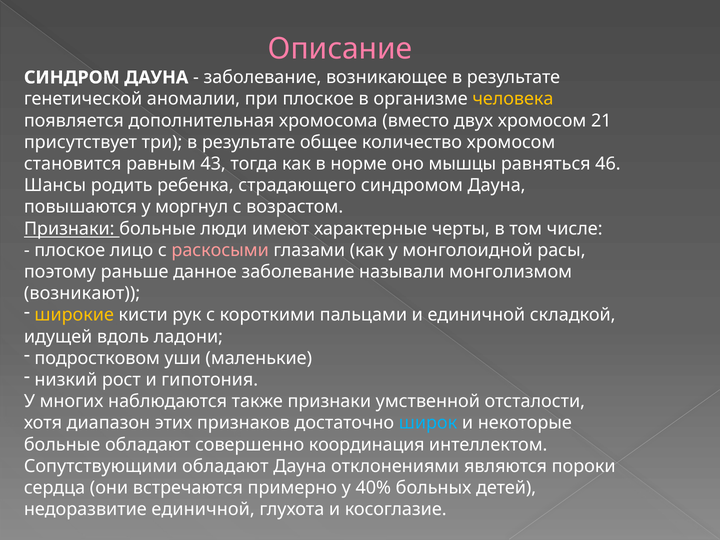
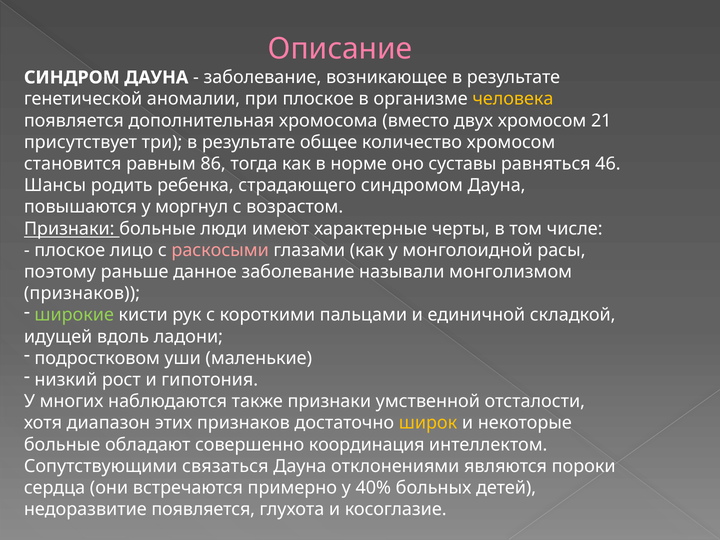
43: 43 -> 86
мышцы: мышцы -> суставы
возникают at (82, 293): возникают -> признаков
широкие colour: yellow -> light green
широк colour: light blue -> yellow
Сопутствующими обладают: обладают -> связаться
недоразвитие единичной: единичной -> появляется
